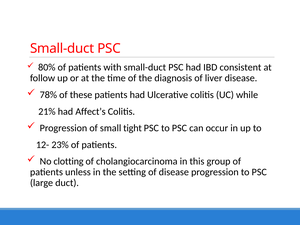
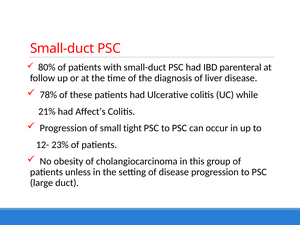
consistent: consistent -> parenteral
clotting: clotting -> obesity
